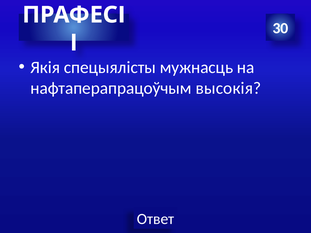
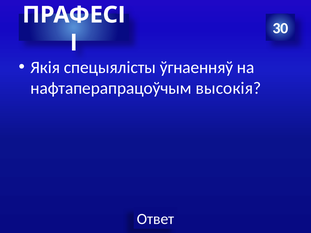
мужнасць: мужнасць -> ўгнаенняў
